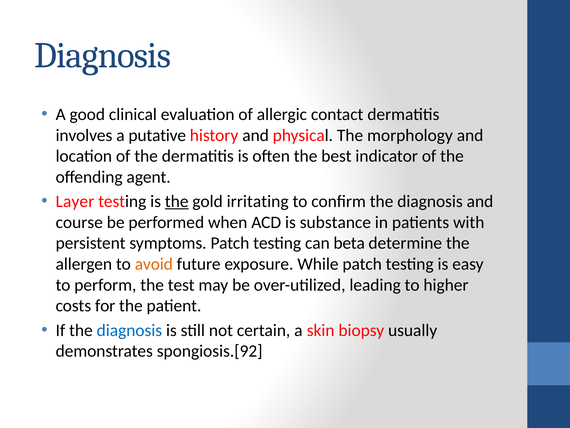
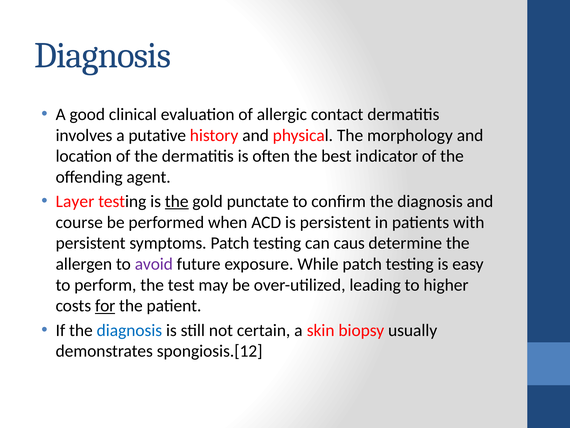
irritating: irritating -> punctate
is substance: substance -> persistent
beta: beta -> caus
avoid colour: orange -> purple
for underline: none -> present
spongiosis.[92: spongiosis.[92 -> spongiosis.[12
